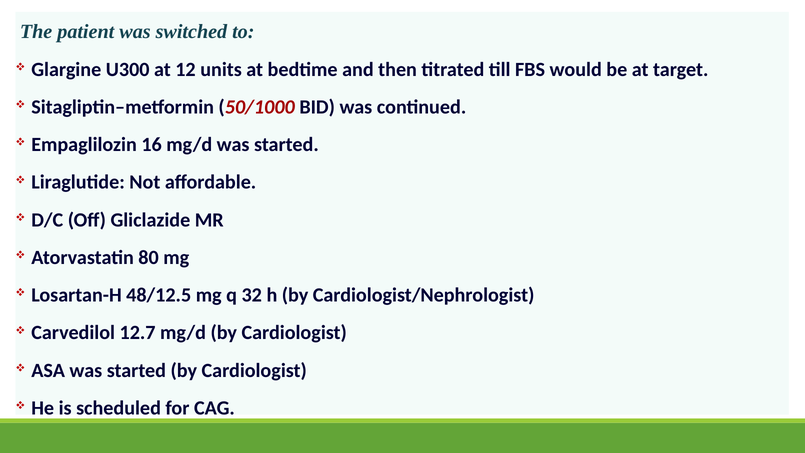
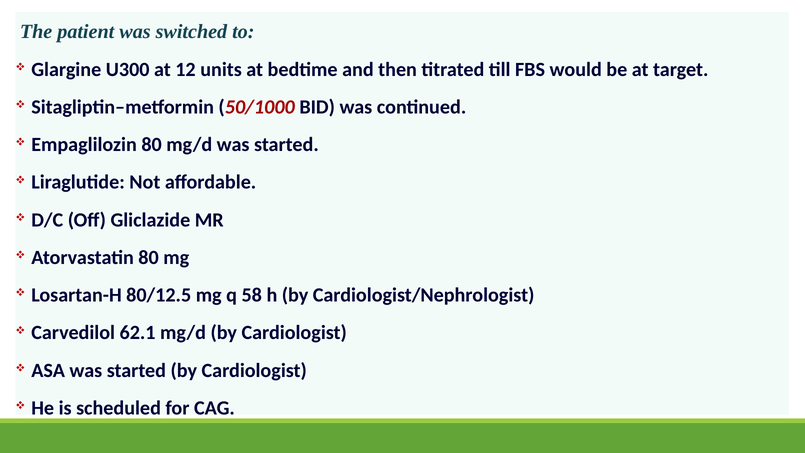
Empaglilozin 16: 16 -> 80
48/12.5: 48/12.5 -> 80/12.5
32: 32 -> 58
12.7: 12.7 -> 62.1
